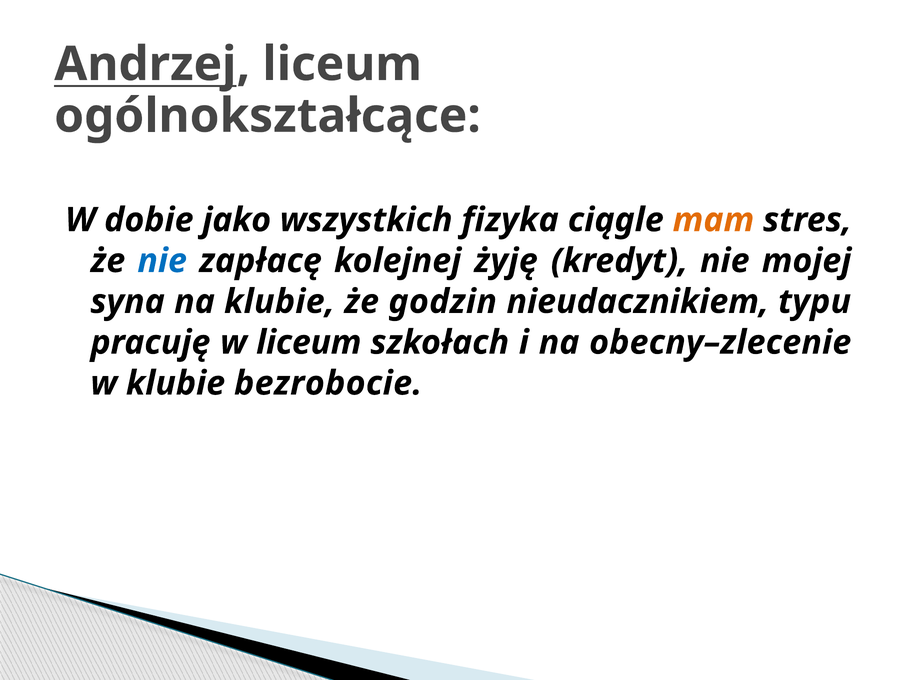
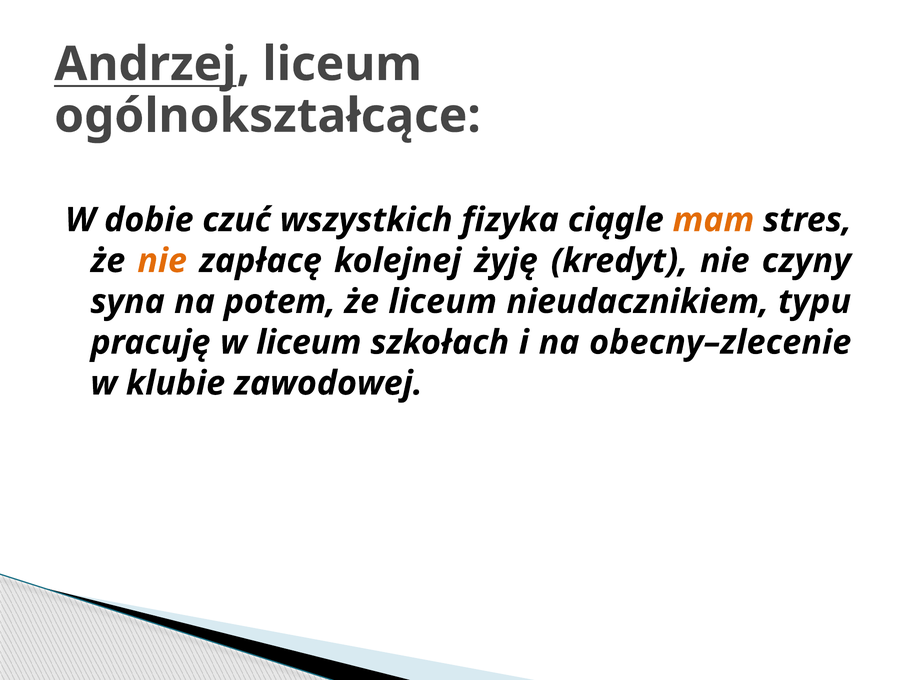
jako: jako -> czuć
nie at (162, 261) colour: blue -> orange
mojej: mojej -> czyny
na klubie: klubie -> potem
że godzin: godzin -> liceum
bezrobocie: bezrobocie -> zawodowej
